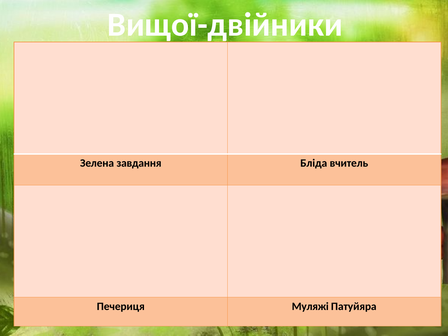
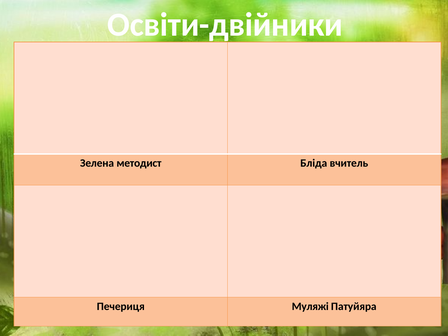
Вищої-двійники: Вищої-двійники -> Освіти-двійники
завдання: завдання -> методист
